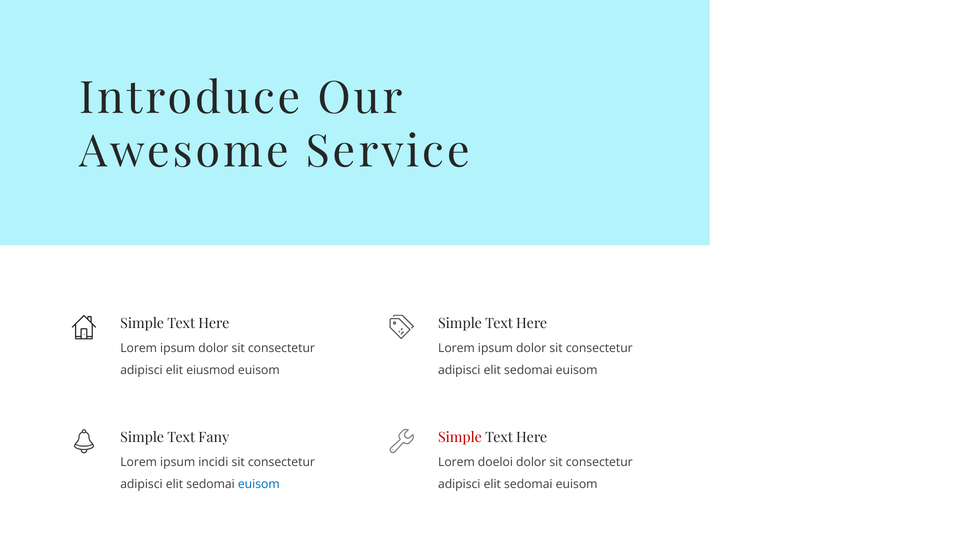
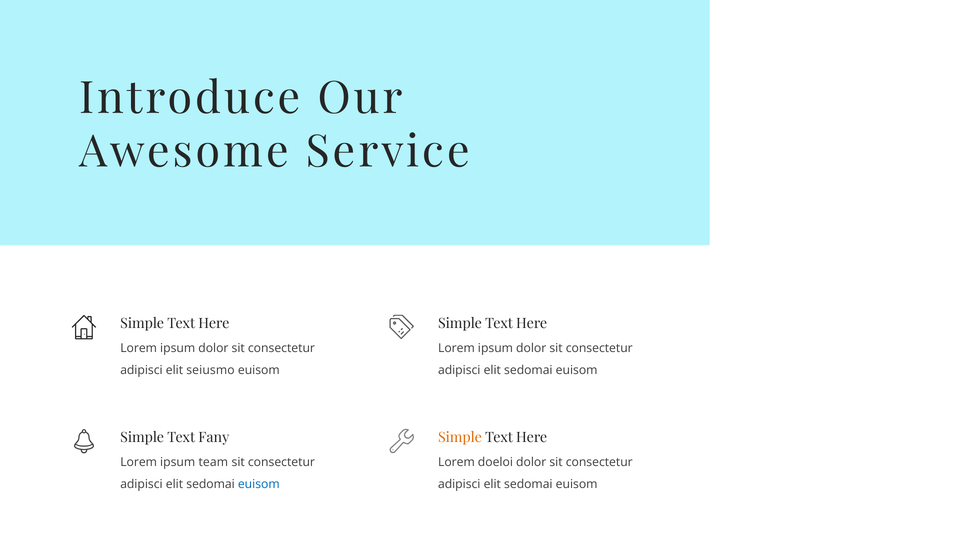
eiusmod: eiusmod -> seiusmo
Simple at (460, 437) colour: red -> orange
incidi: incidi -> team
